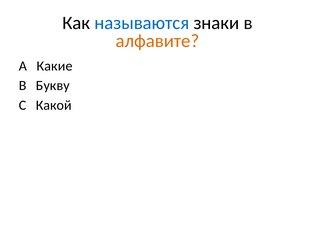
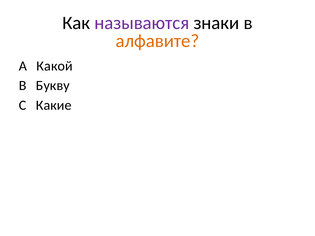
называются colour: blue -> purple
Какие: Какие -> Какой
Какой: Какой -> Какие
